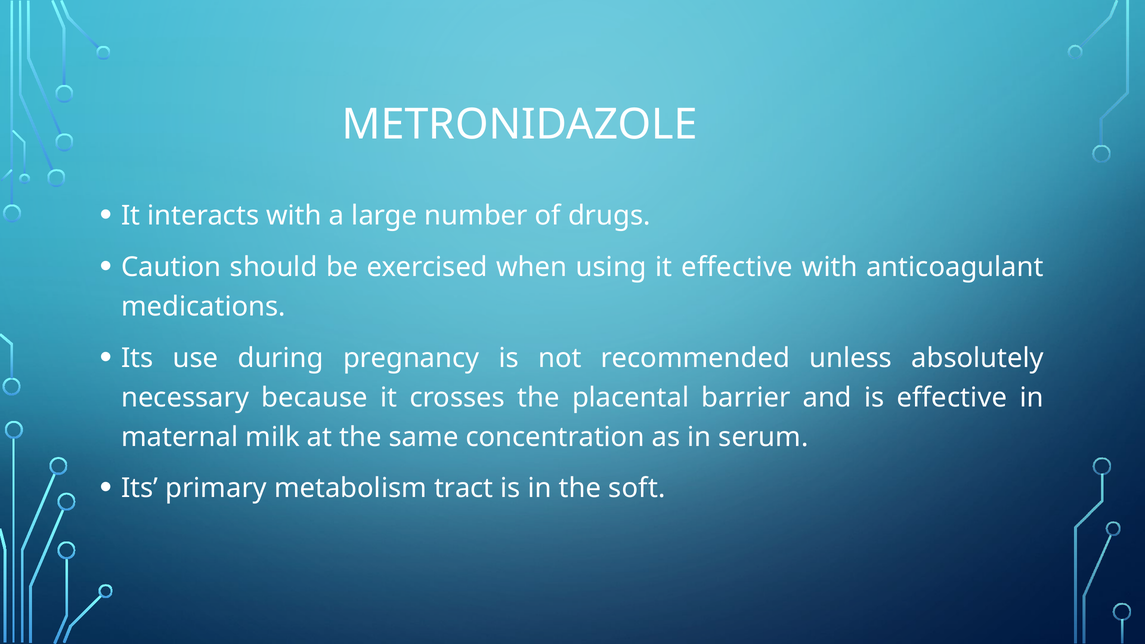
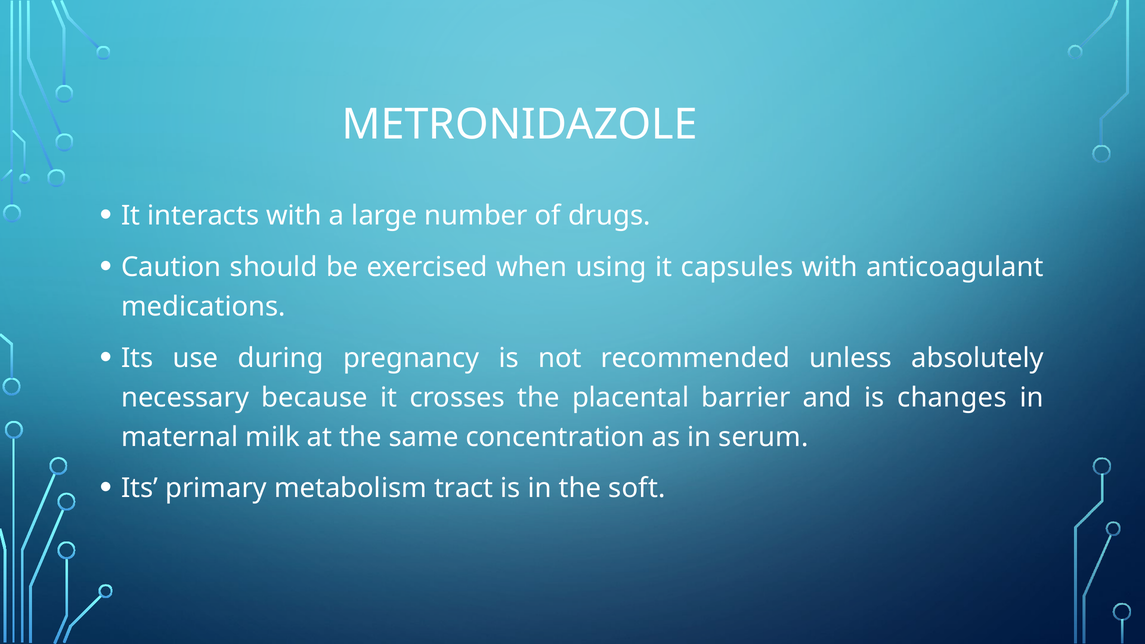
it effective: effective -> capsules
is effective: effective -> changes
